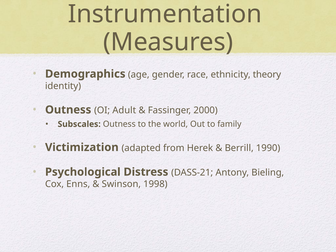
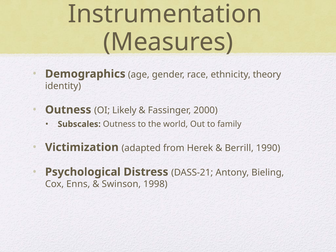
Adult: Adult -> Likely
